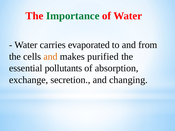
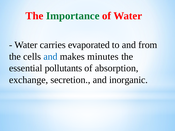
and at (50, 57) colour: orange -> blue
purified: purified -> minutes
changing: changing -> inorganic
